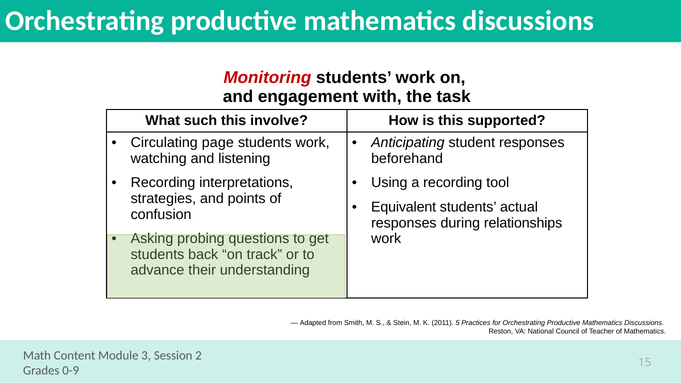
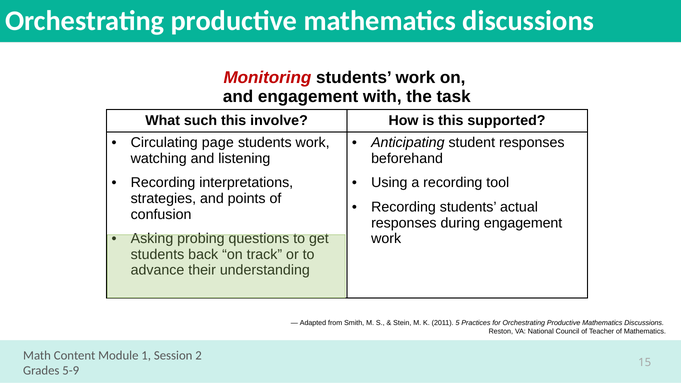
Equivalent at (404, 207): Equivalent -> Recording
during relationships: relationships -> engagement
3: 3 -> 1
0-9: 0-9 -> 5-9
